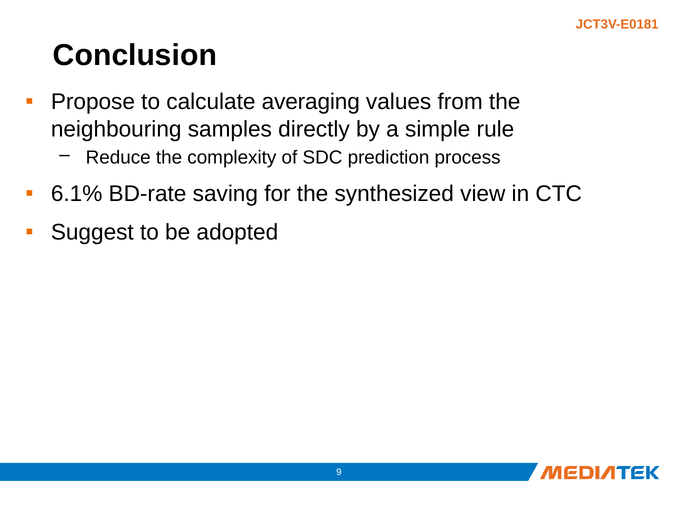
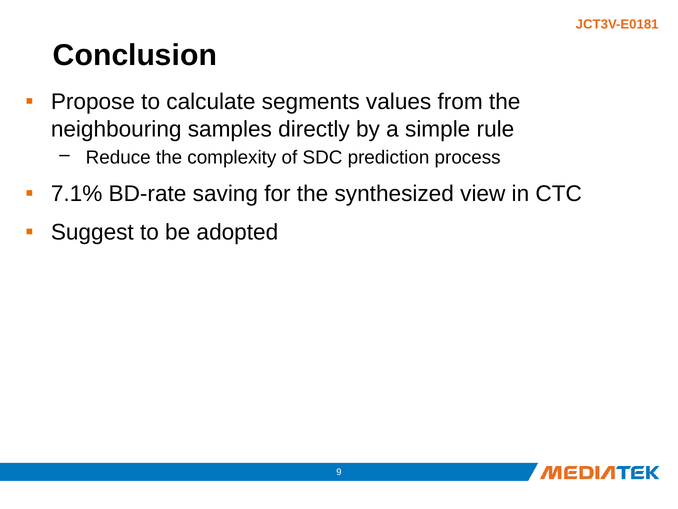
averaging: averaging -> segments
6.1%: 6.1% -> 7.1%
